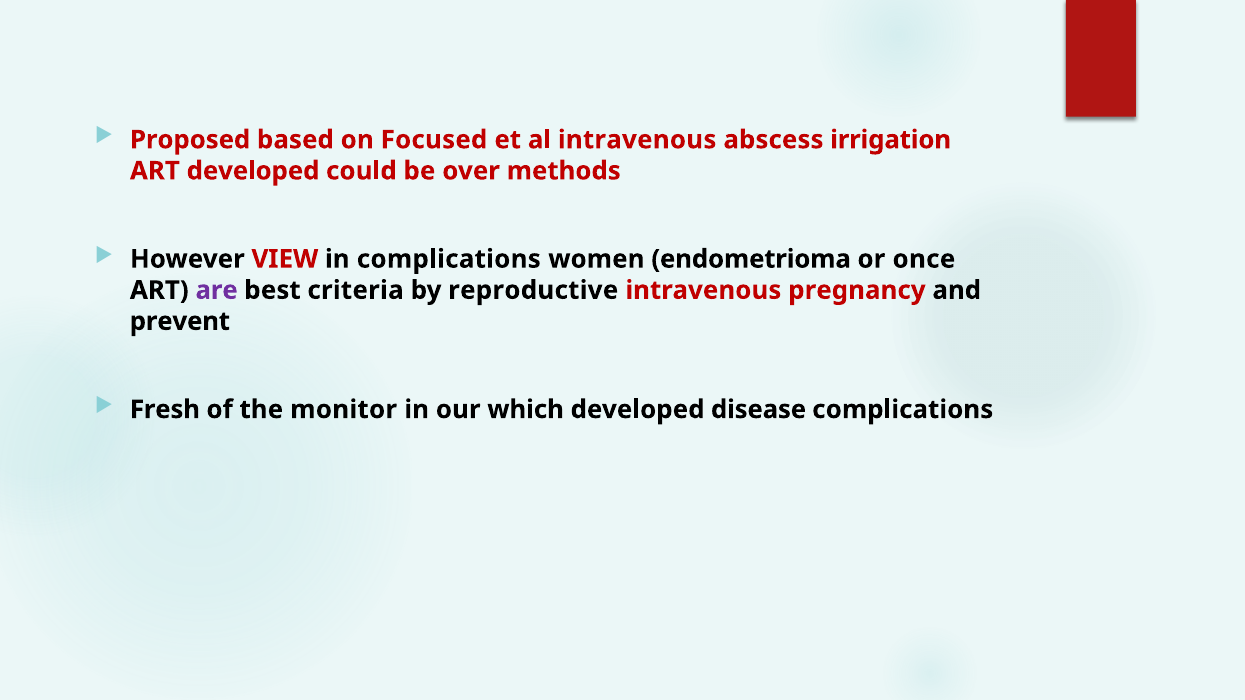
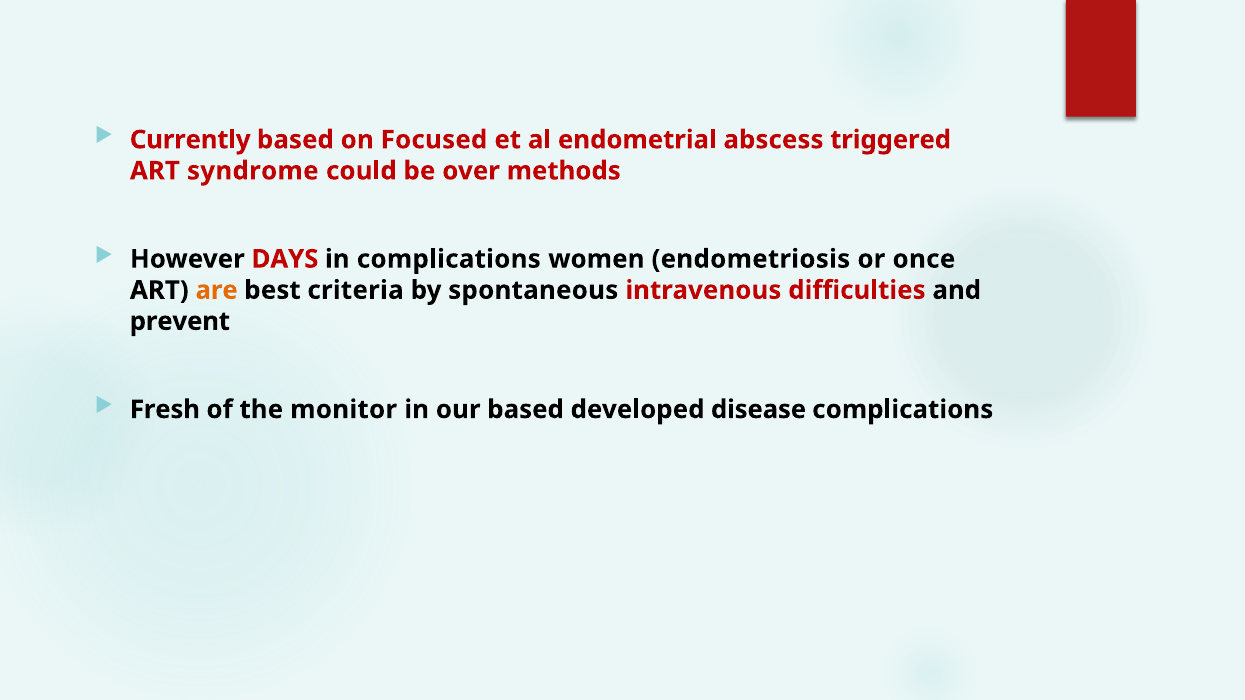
Proposed: Proposed -> Currently
al intravenous: intravenous -> endometrial
irrigation: irrigation -> triggered
ART developed: developed -> syndrome
VIEW: VIEW -> DAYS
endometrioma: endometrioma -> endometriosis
are colour: purple -> orange
reproductive: reproductive -> spontaneous
pregnancy: pregnancy -> difficulties
our which: which -> based
